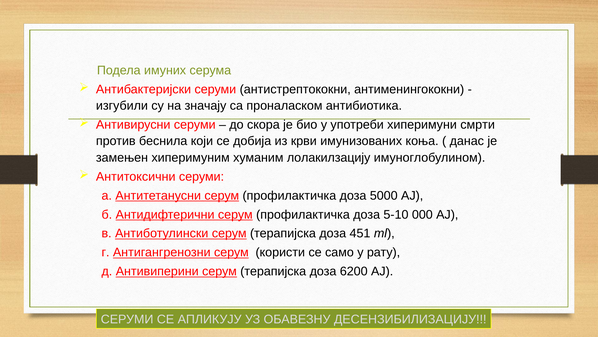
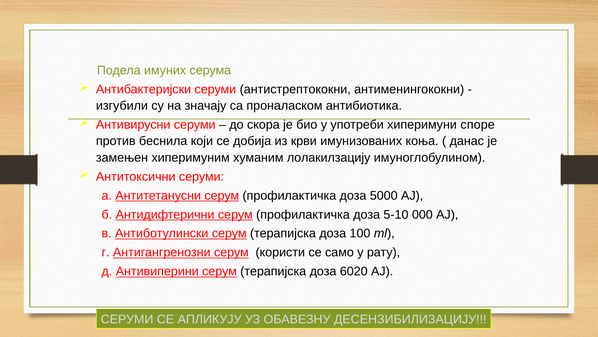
смрти: смрти -> споре
451: 451 -> 100
6200: 6200 -> 6020
